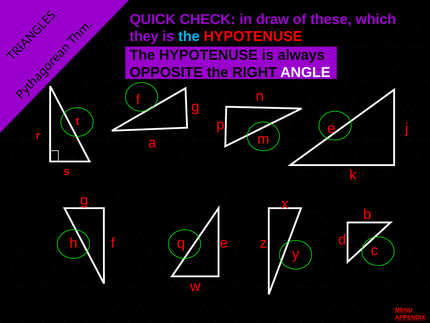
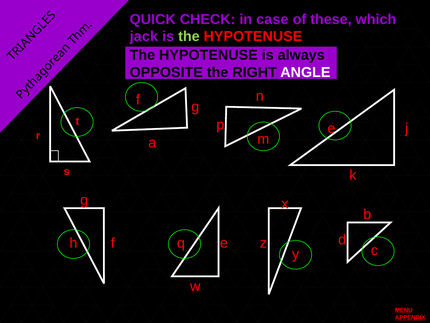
draw: draw -> case
they: they -> jack
the at (189, 36) colour: light blue -> light green
